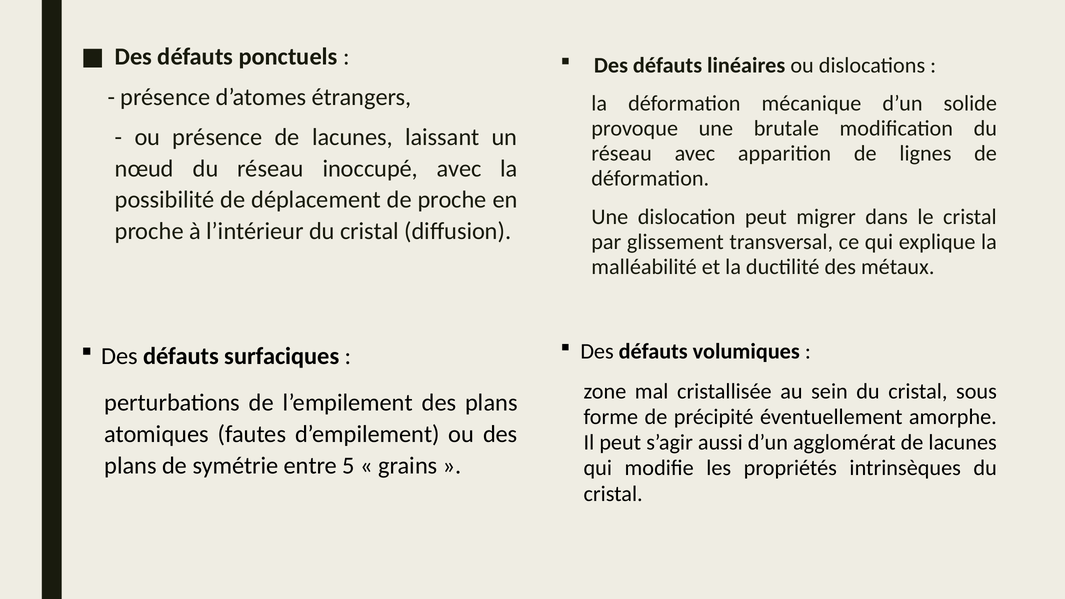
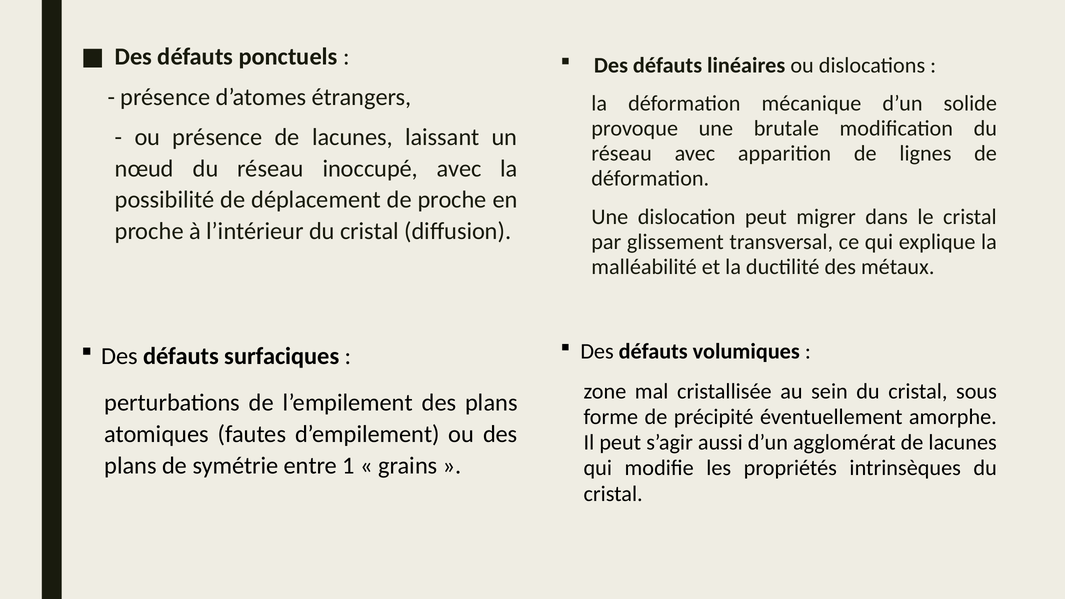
5: 5 -> 1
